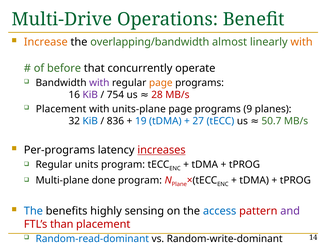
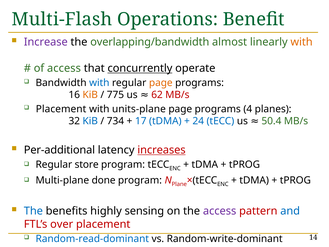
Multi-Drive: Multi-Drive -> Multi-Flash
Increase colour: orange -> purple
of before: before -> access
concurrently underline: none -> present
with at (99, 83) colour: purple -> blue
KiB at (90, 95) colour: purple -> orange
754: 754 -> 775
28: 28 -> 62
9: 9 -> 4
836: 836 -> 734
19: 19 -> 17
27: 27 -> 24
50.7: 50.7 -> 50.4
Per-programs: Per-programs -> Per-additional
units: units -> store
access at (220, 211) colour: blue -> purple
and colour: purple -> blue
than: than -> over
